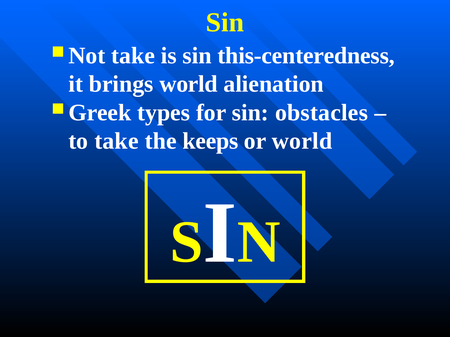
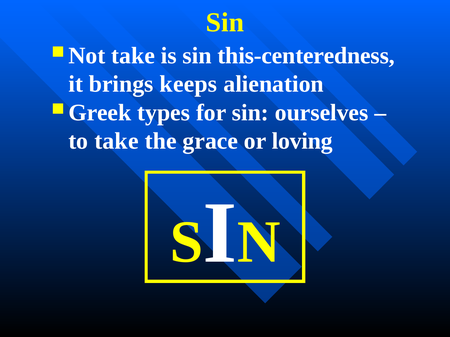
brings world: world -> keeps
obstacles: obstacles -> ourselves
keeps: keeps -> grace
or world: world -> loving
